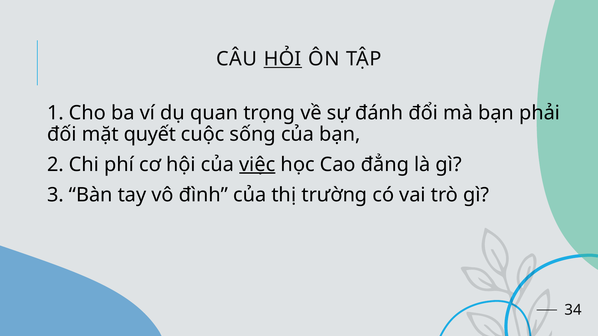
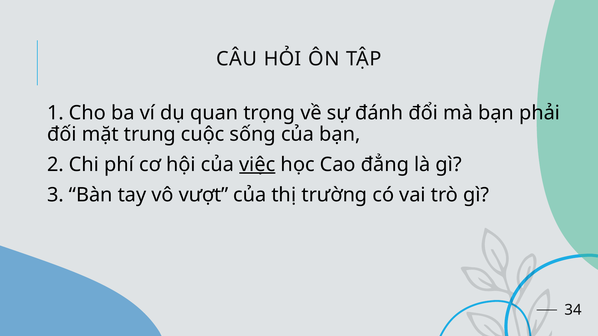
HỎI underline: present -> none
quyết: quyết -> trung
đình: đình -> vượt
